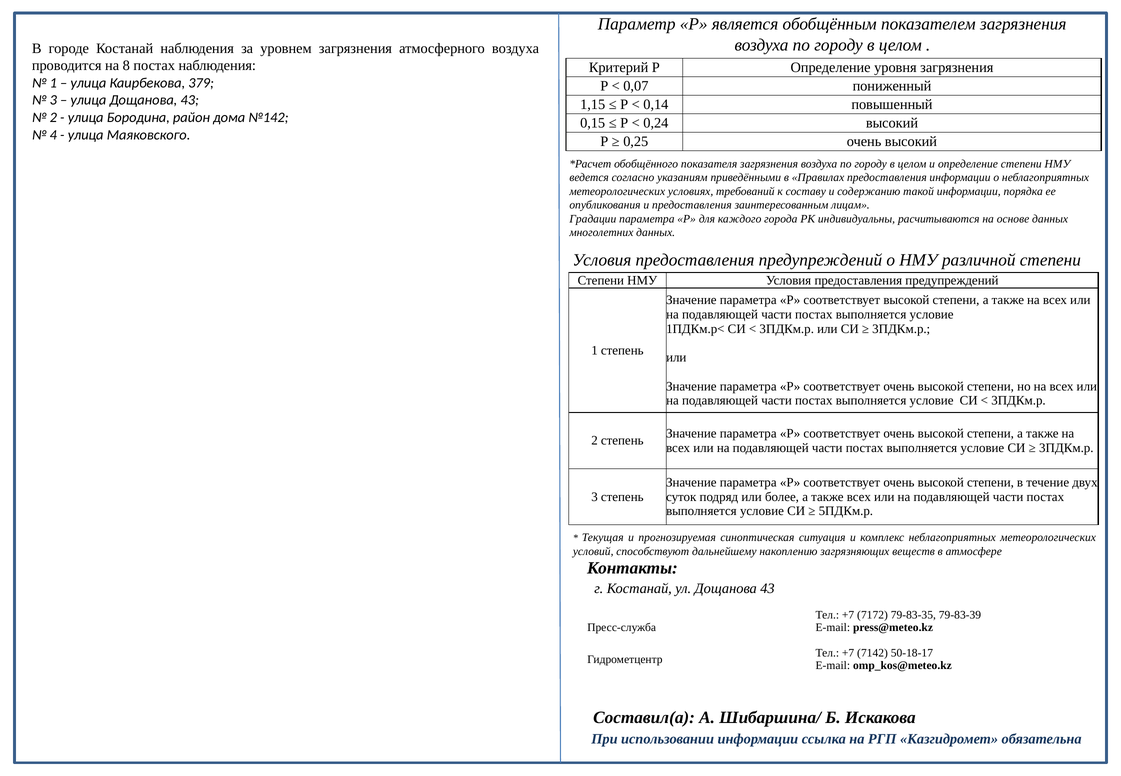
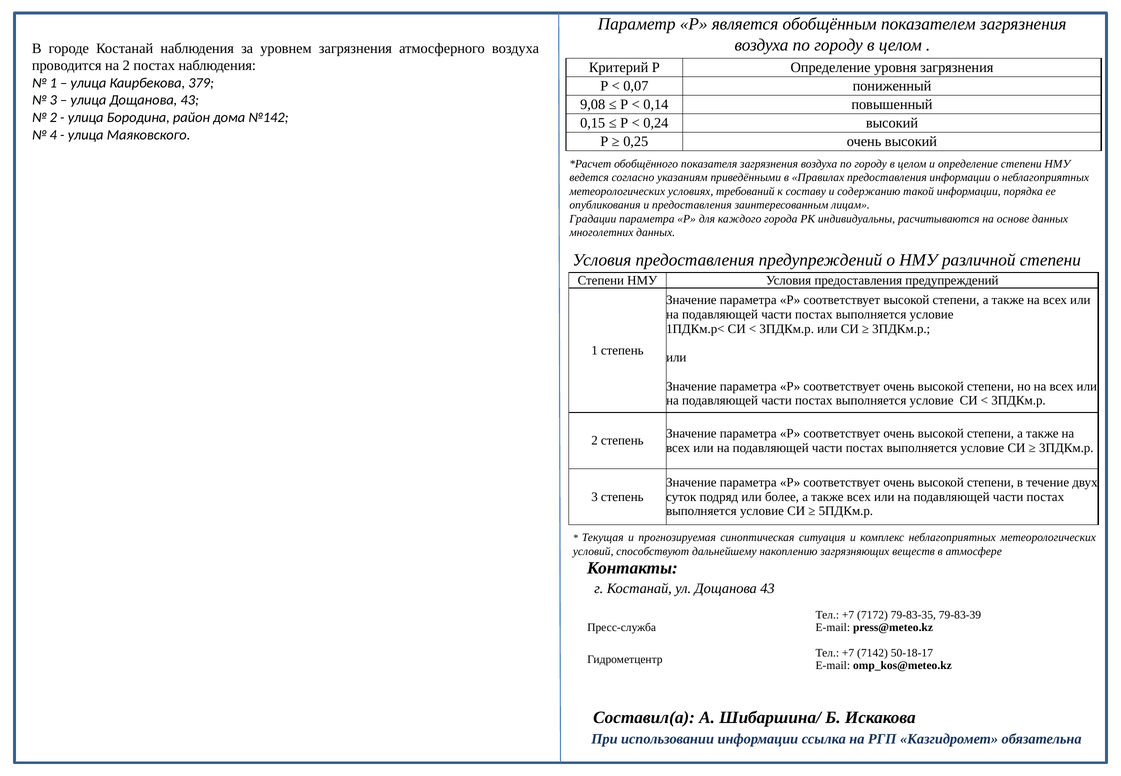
на 8: 8 -> 2
1,15: 1,15 -> 9,08
